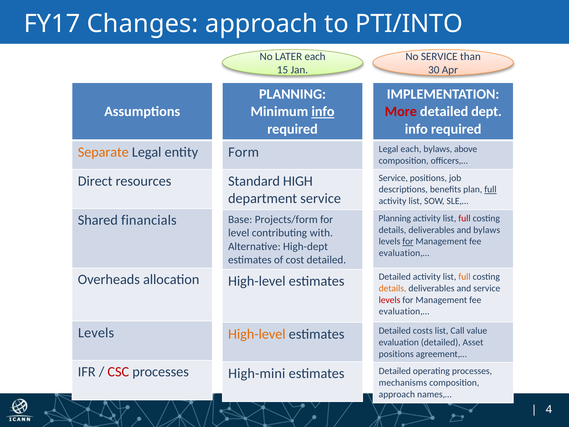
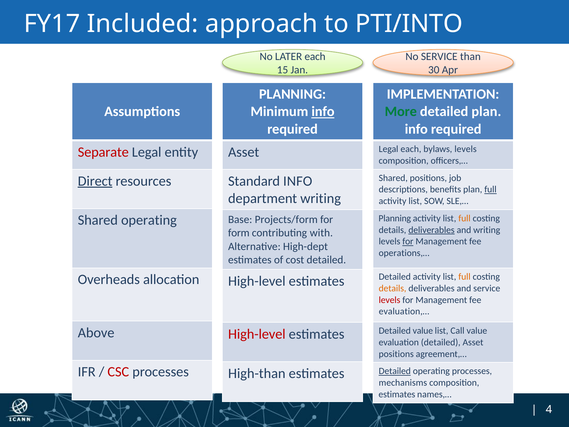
Changes: Changes -> Included
More colour: red -> green
detailed dept: dept -> plan
bylaws above: above -> levels
Separate colour: orange -> red
Form at (244, 152): Form -> Asset
Service at (393, 178): Service -> Shared
Direct underline: none -> present
Standard HIGH: HIGH -> INFO
department service: service -> writing
Shared financials: financials -> operating
full at (464, 218) colour: red -> orange
deliverables at (431, 230) underline: none -> present
and bylaws: bylaws -> writing
level: level -> form
evaluation,… at (404, 253): evaluation,… -> operations,…
Levels at (96, 332): Levels -> Above
Detailed costs: costs -> value
High-level at (257, 334) colour: orange -> red
Detailed at (395, 371) underline: none -> present
High-mini: High-mini -> High-than
approach at (397, 394): approach -> estimates
